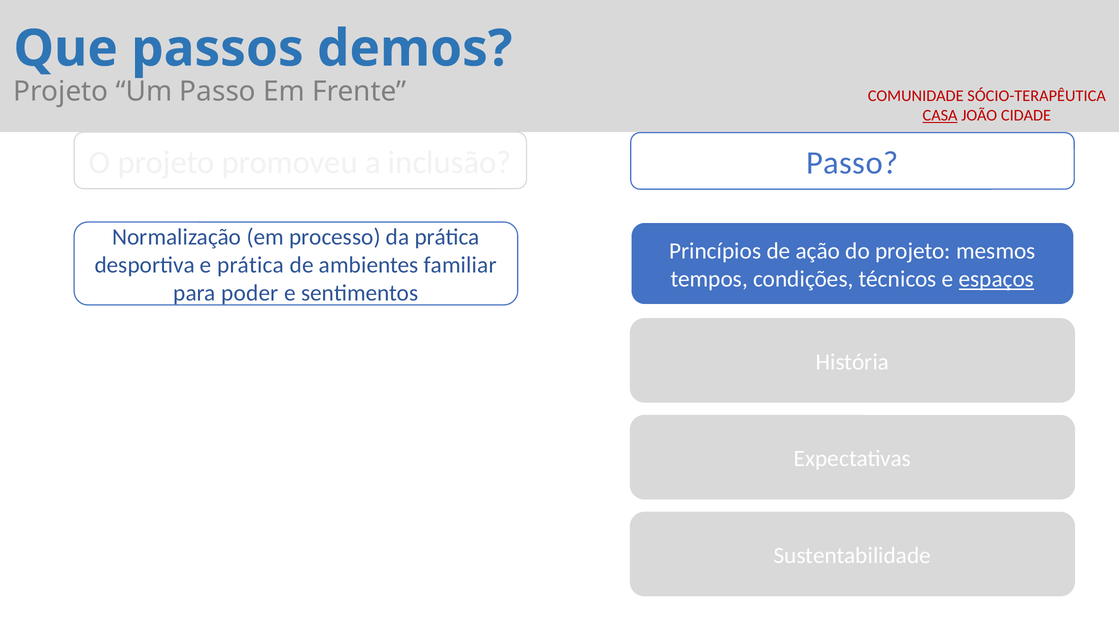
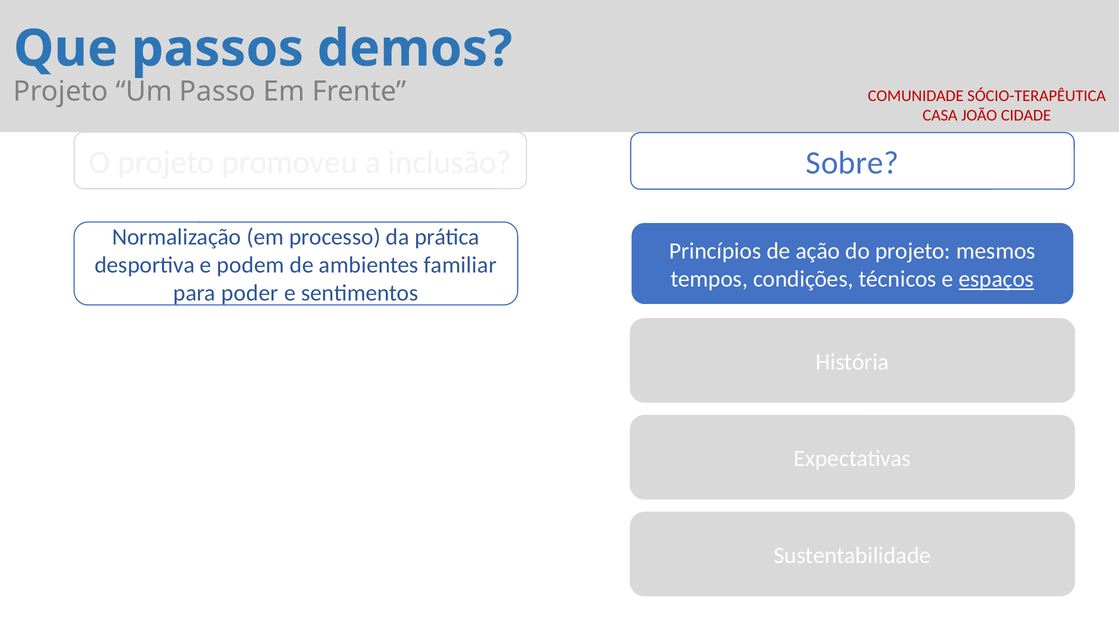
CASA underline: present -> none
Passo at (852, 163): Passo -> Sobre
e prática: prática -> podem
